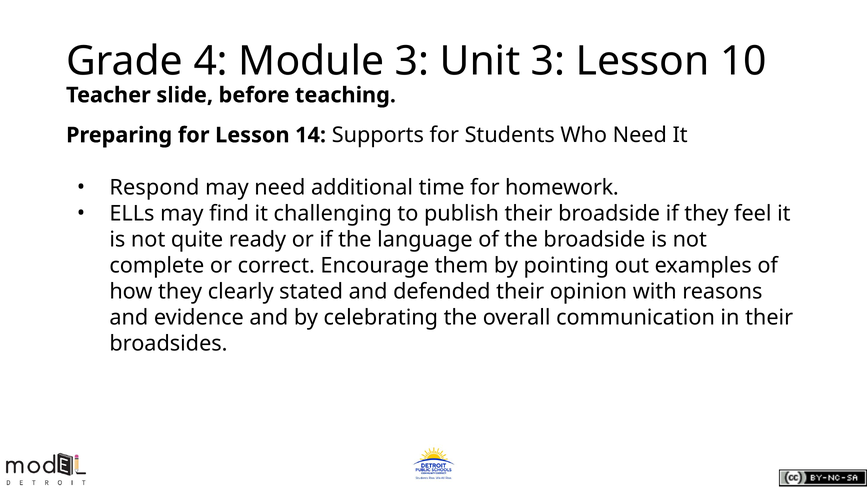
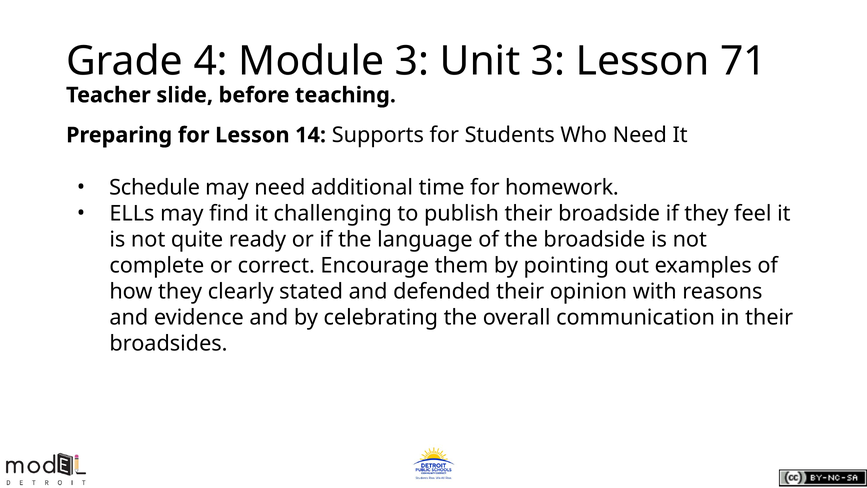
10: 10 -> 71
Respond: Respond -> Schedule
